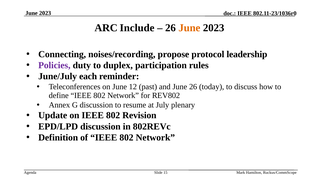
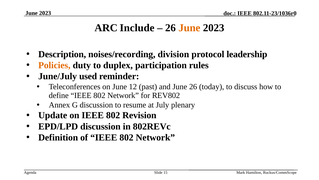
Connecting: Connecting -> Description
propose: propose -> division
Policies colour: purple -> orange
each: each -> used
